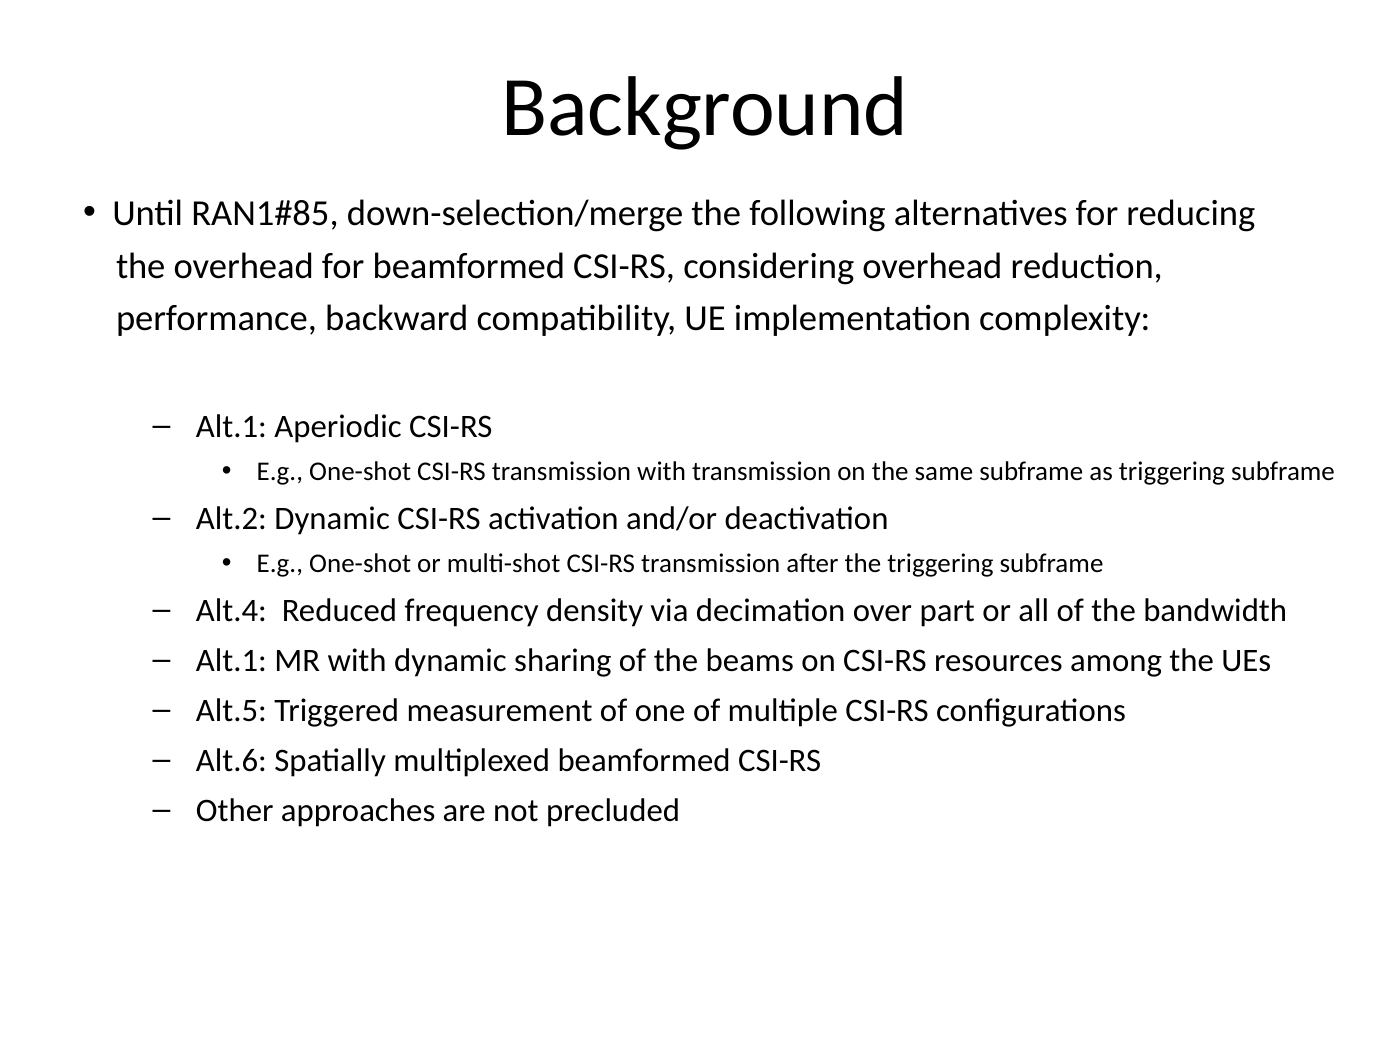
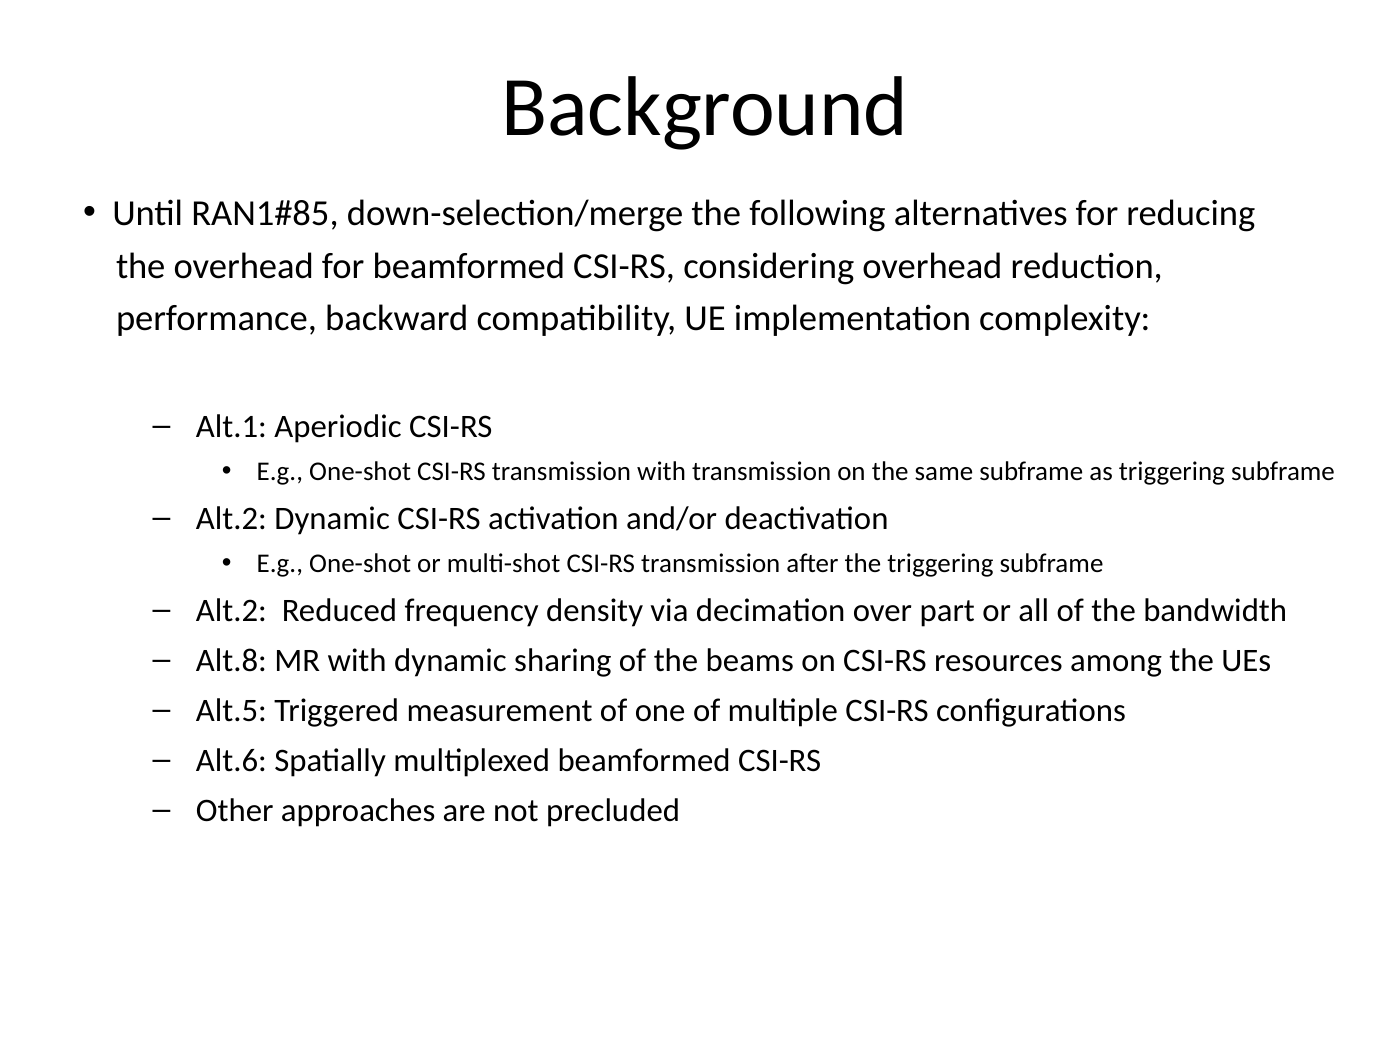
Alt.4 at (231, 611): Alt.4 -> Alt.2
Alt.1 at (231, 661): Alt.1 -> Alt.8
